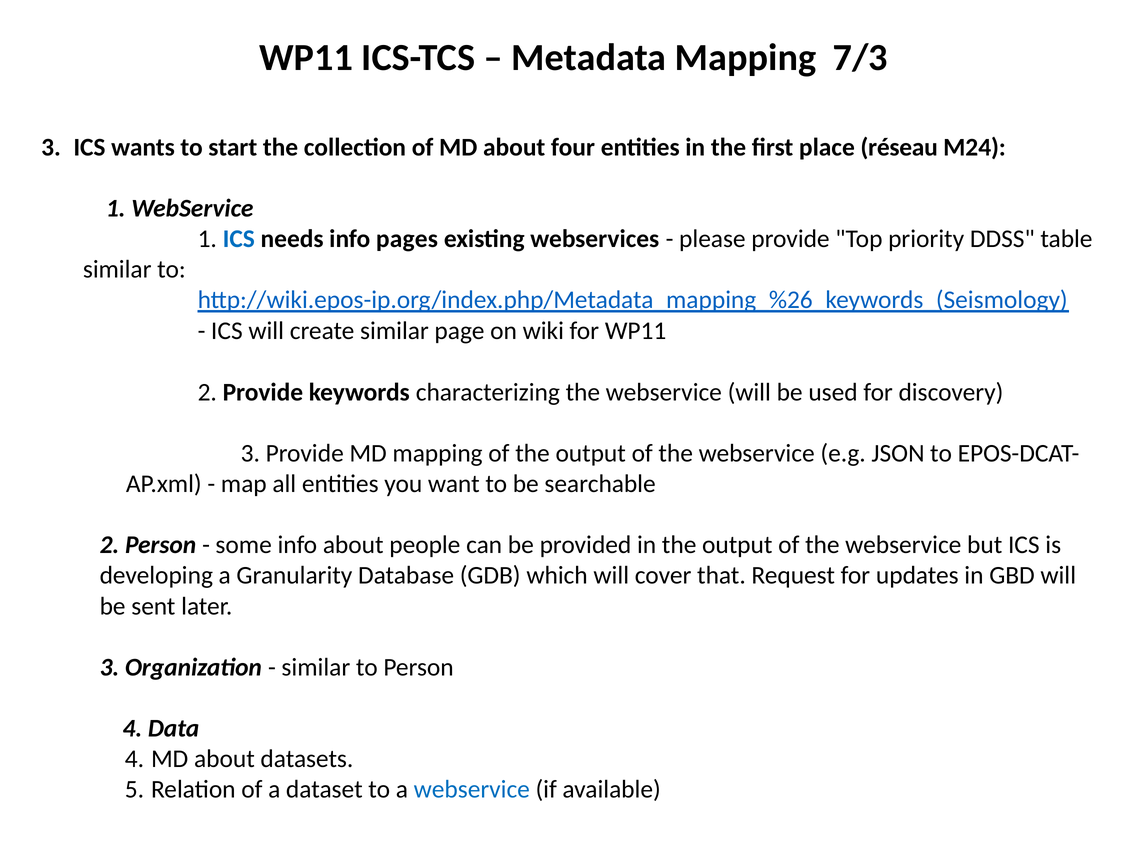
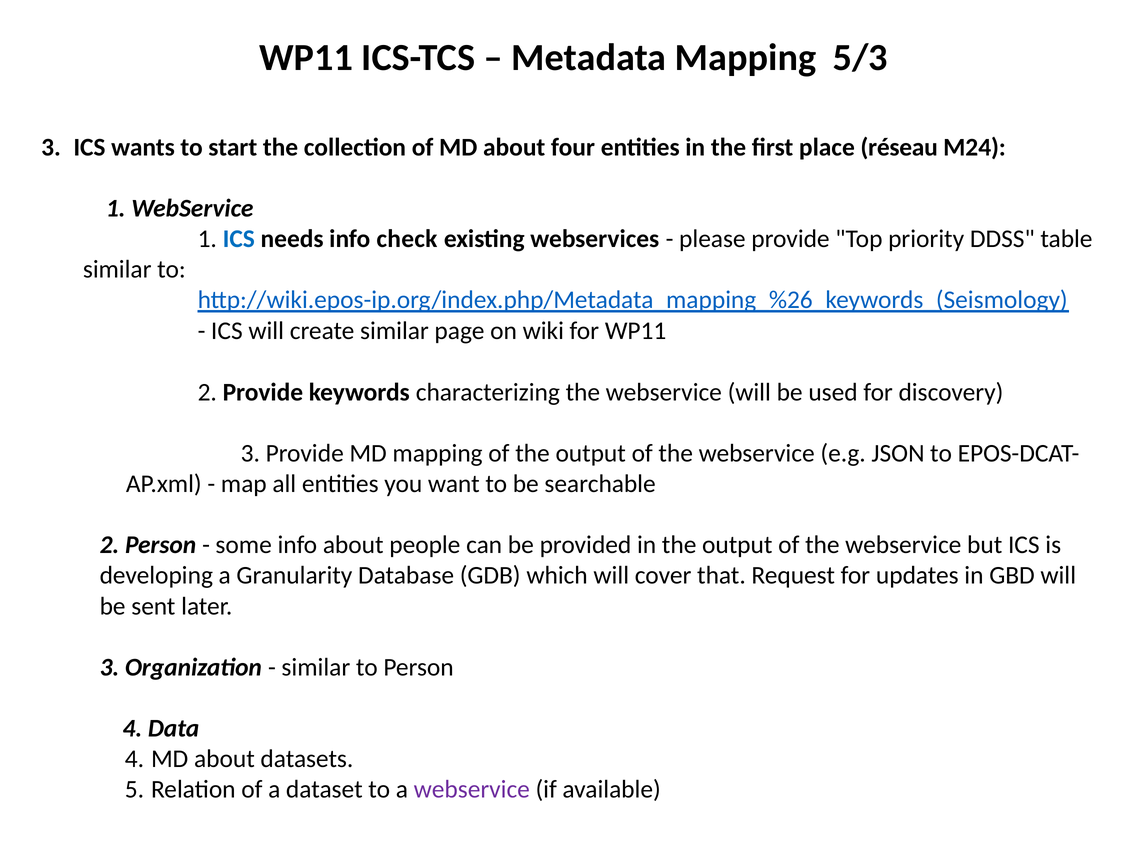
7/3: 7/3 -> 5/3
pages: pages -> check
webservice at (472, 790) colour: blue -> purple
